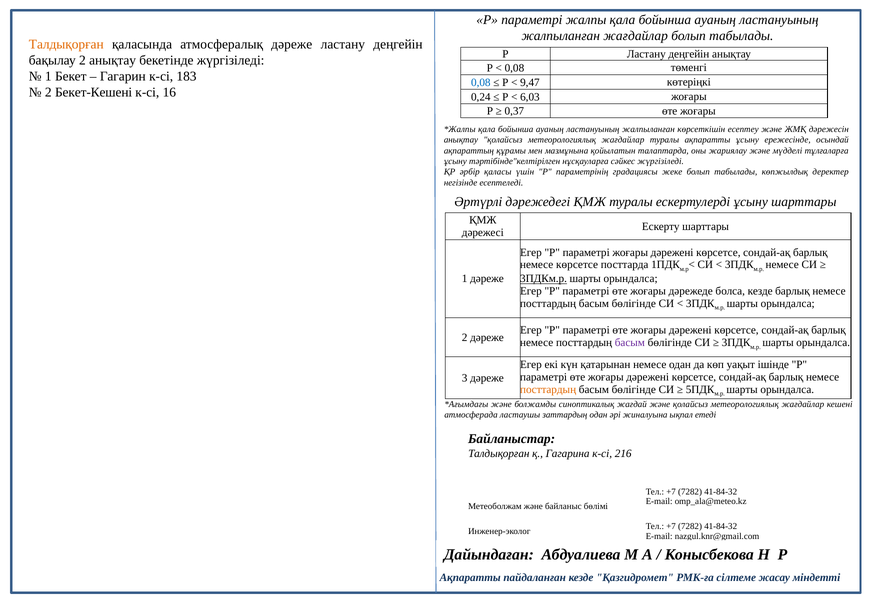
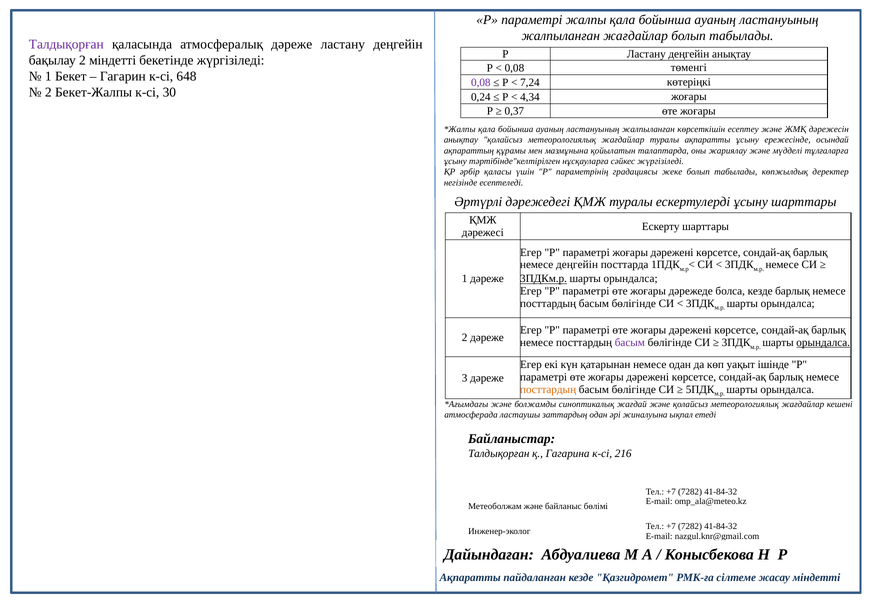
Талдықорған at (66, 44) colour: orange -> purple
2 анықтау: анықтау -> міндетті
183: 183 -> 648
0,08 at (481, 83) colour: blue -> purple
9,47: 9,47 -> 7,24
Бекет-Кешені: Бекет-Кешені -> Бекет-Жалпы
16: 16 -> 30
6,03: 6,03 -> 4,34
немесе көрсетсе: көрсетсе -> деңгейін
орындалса at (823, 343) underline: none -> present
